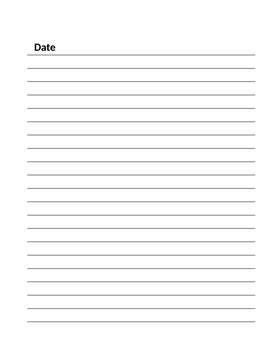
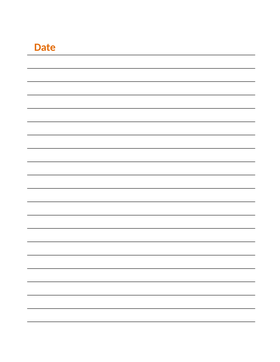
Date colour: black -> orange
